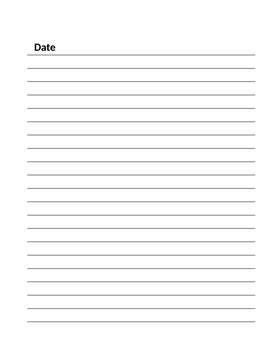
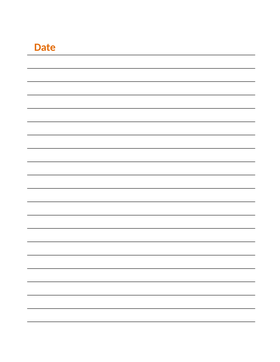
Date colour: black -> orange
